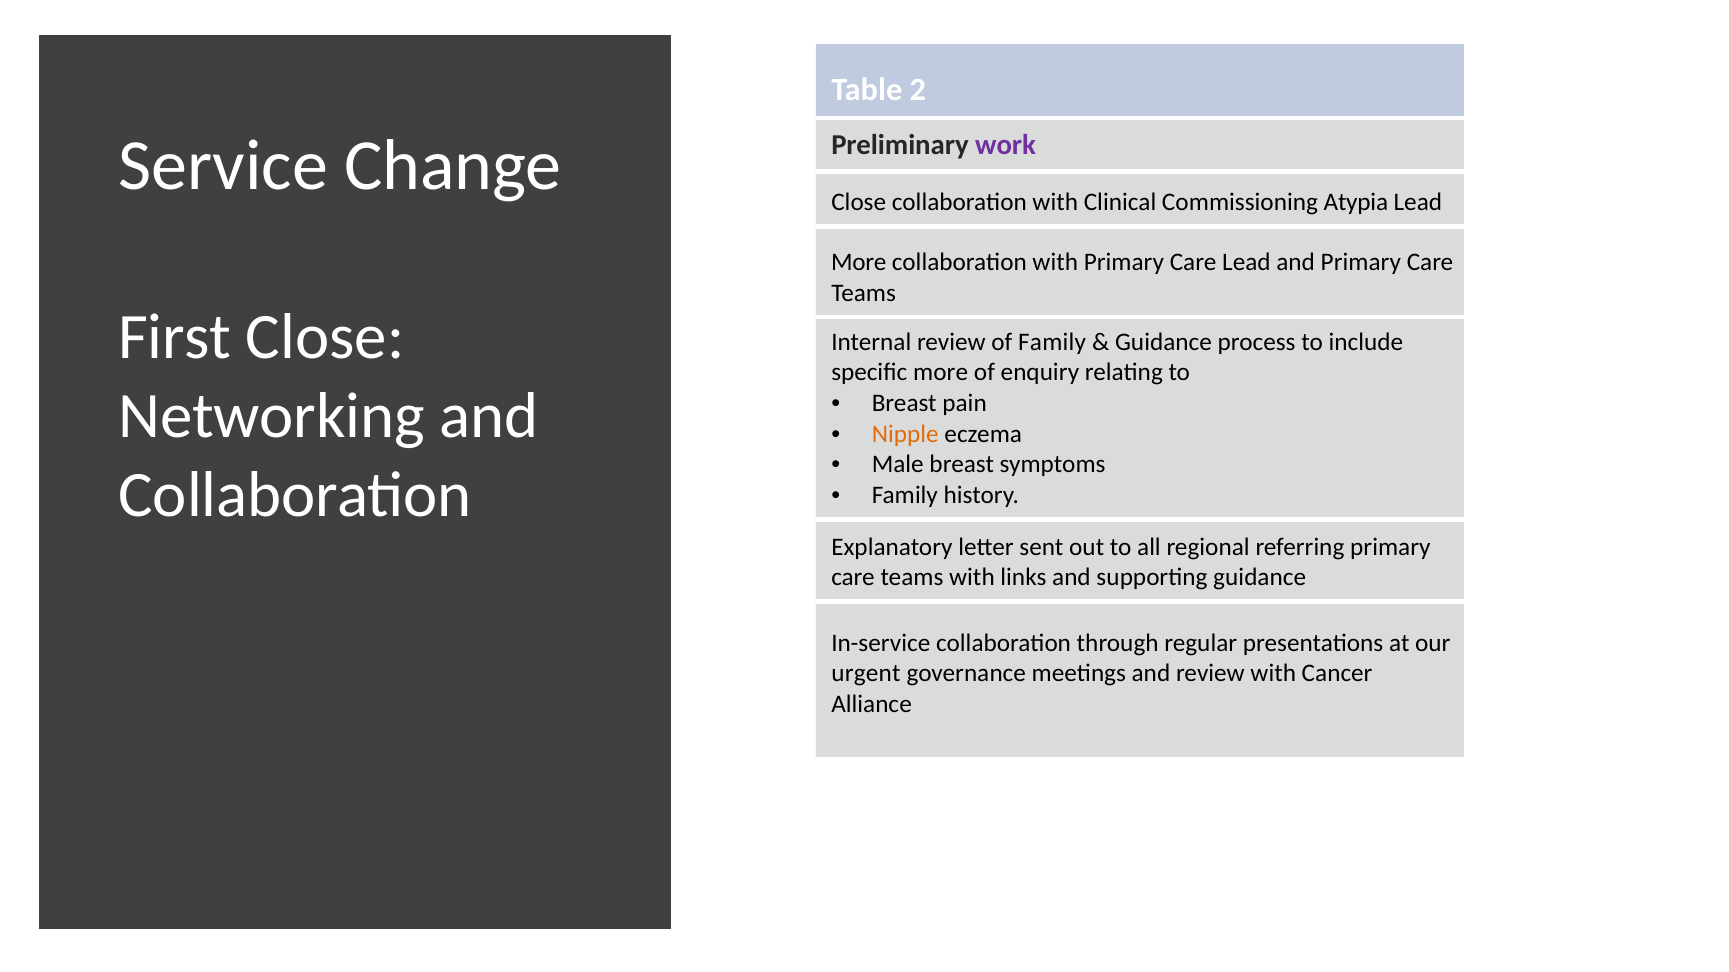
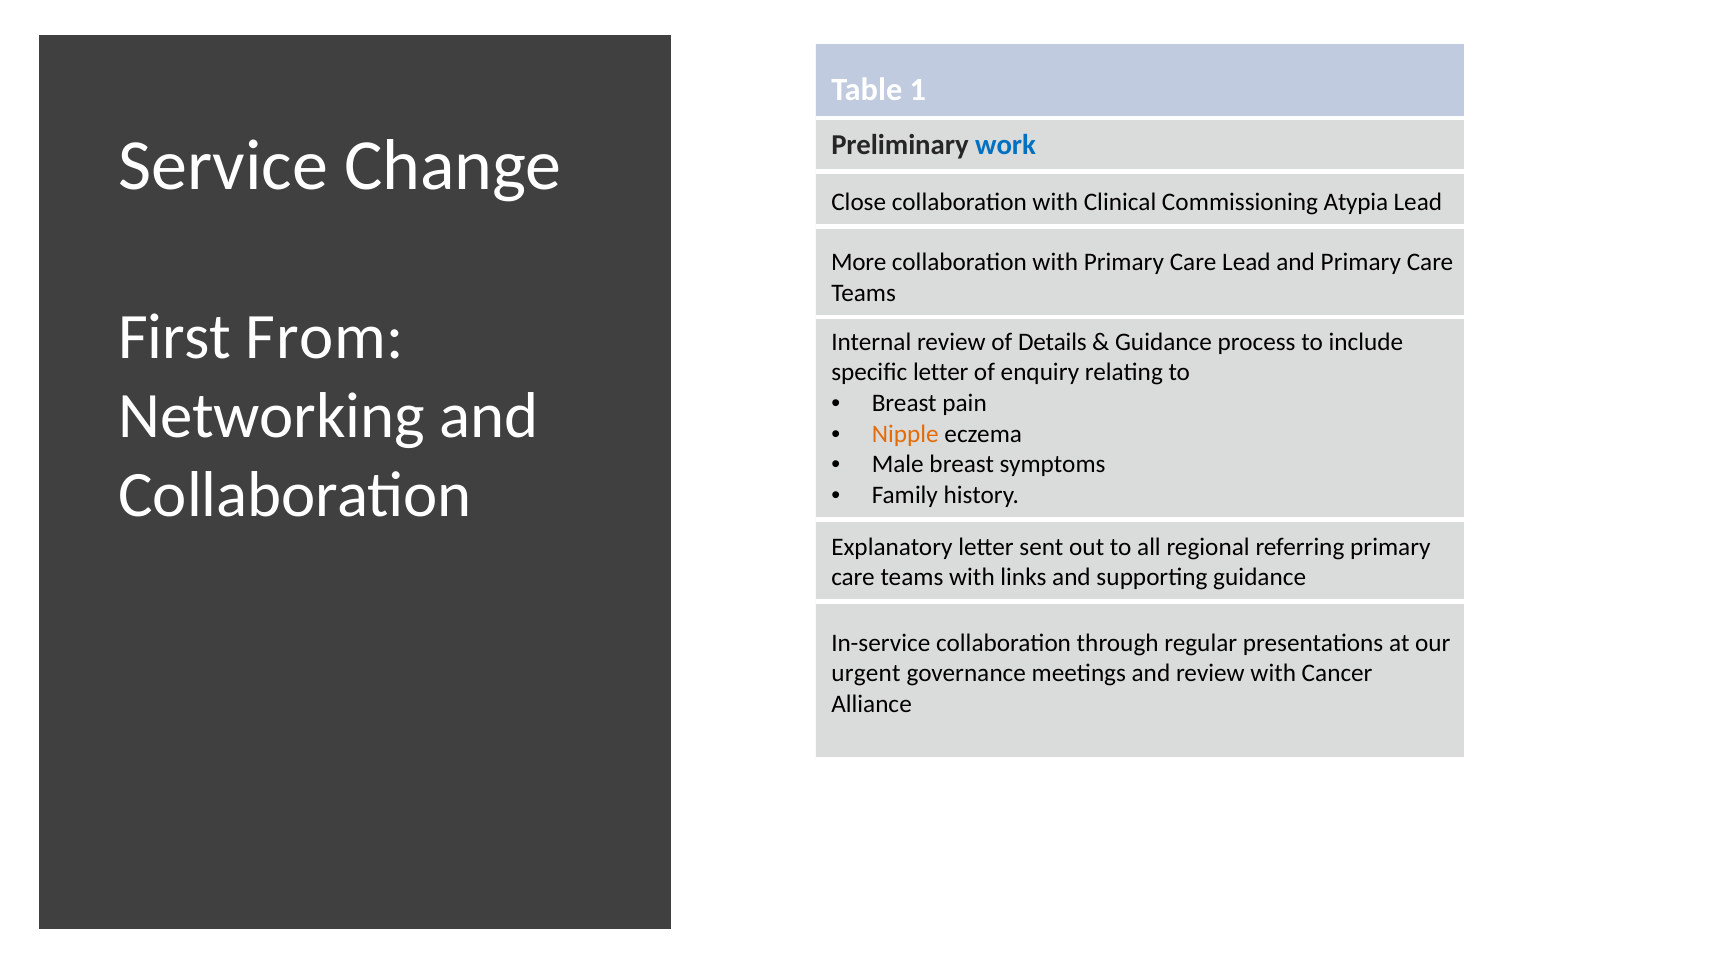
2: 2 -> 1
work colour: purple -> blue
First Close: Close -> From
of Family: Family -> Details
specific more: more -> letter
